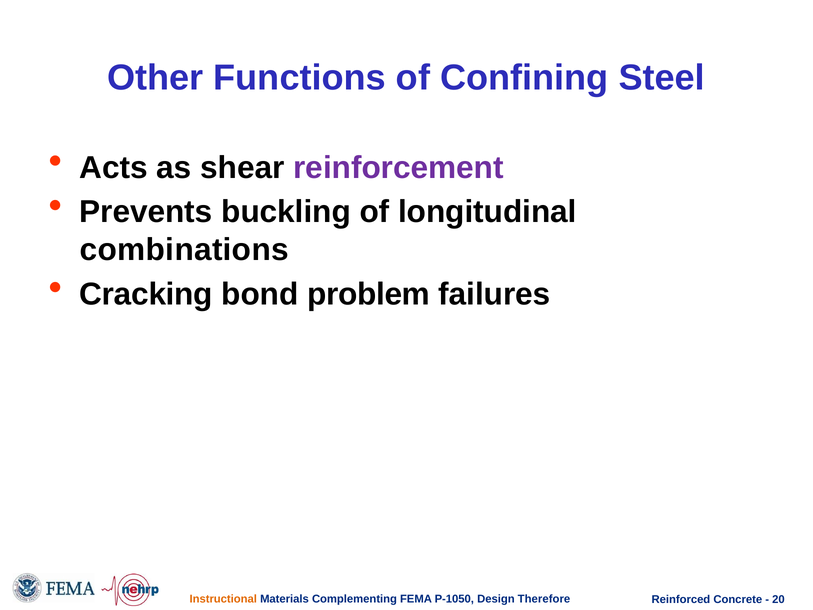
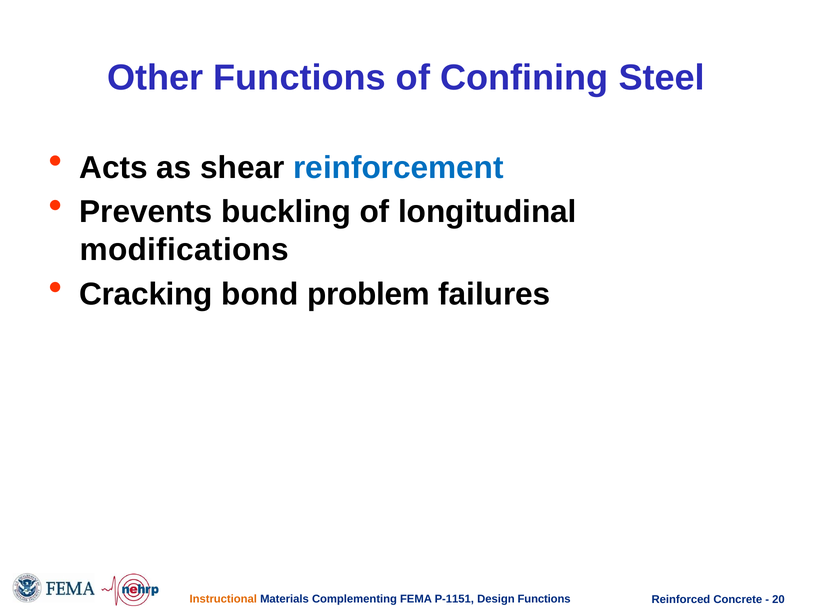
reinforcement colour: purple -> blue
combinations: combinations -> modifications
P-1050: P-1050 -> P-1151
Design Therefore: Therefore -> Functions
